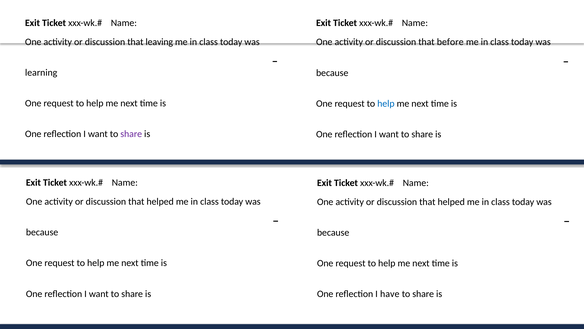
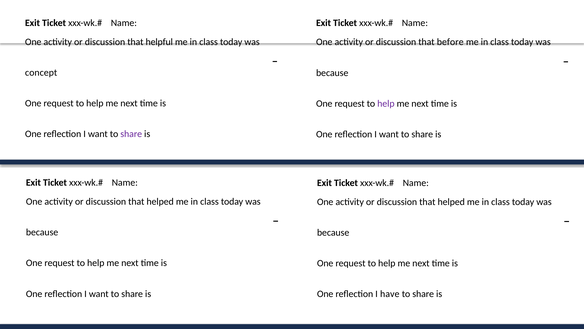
leaving: leaving -> helpful
learning: learning -> concept
help at (386, 103) colour: blue -> purple
